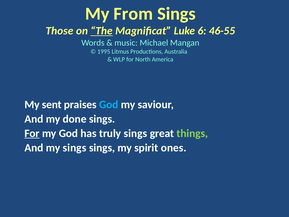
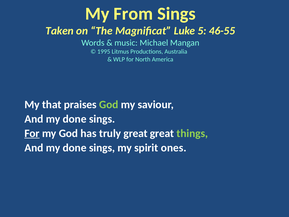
Those: Those -> Taken
The underline: present -> none
6: 6 -> 5
sent: sent -> that
God at (109, 104) colour: light blue -> light green
truly sings: sings -> great
sings at (75, 148): sings -> done
